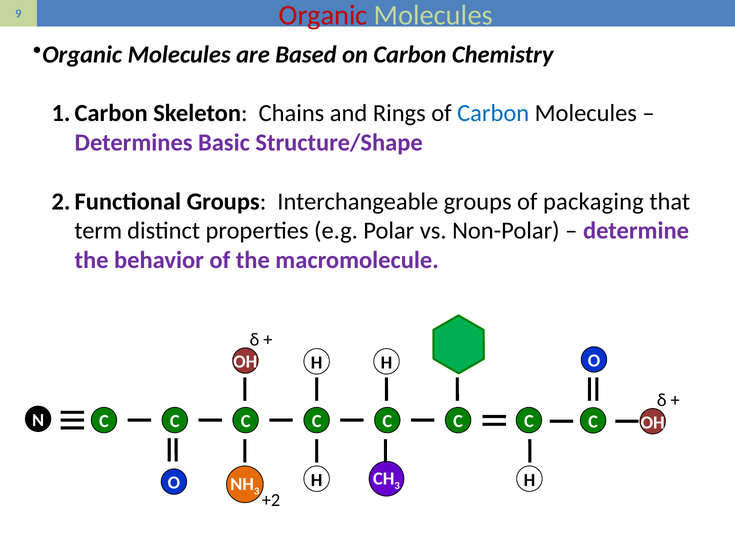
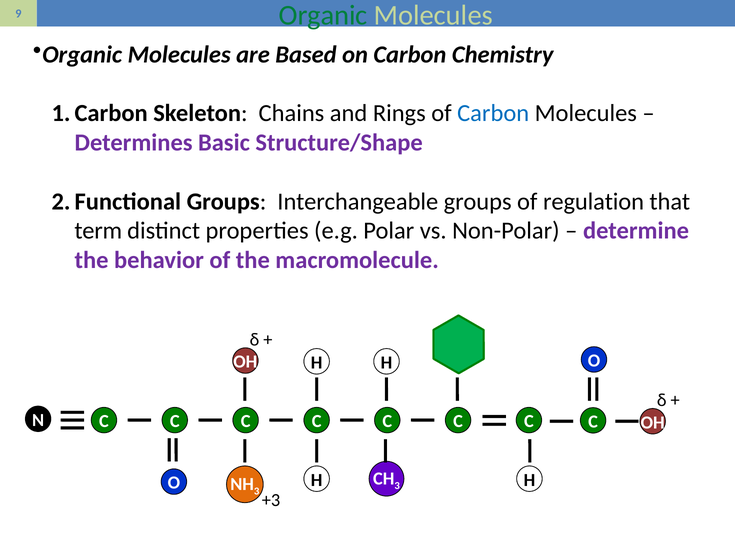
Organic at (323, 15) colour: red -> green
packaging: packaging -> regulation
+2: +2 -> +3
